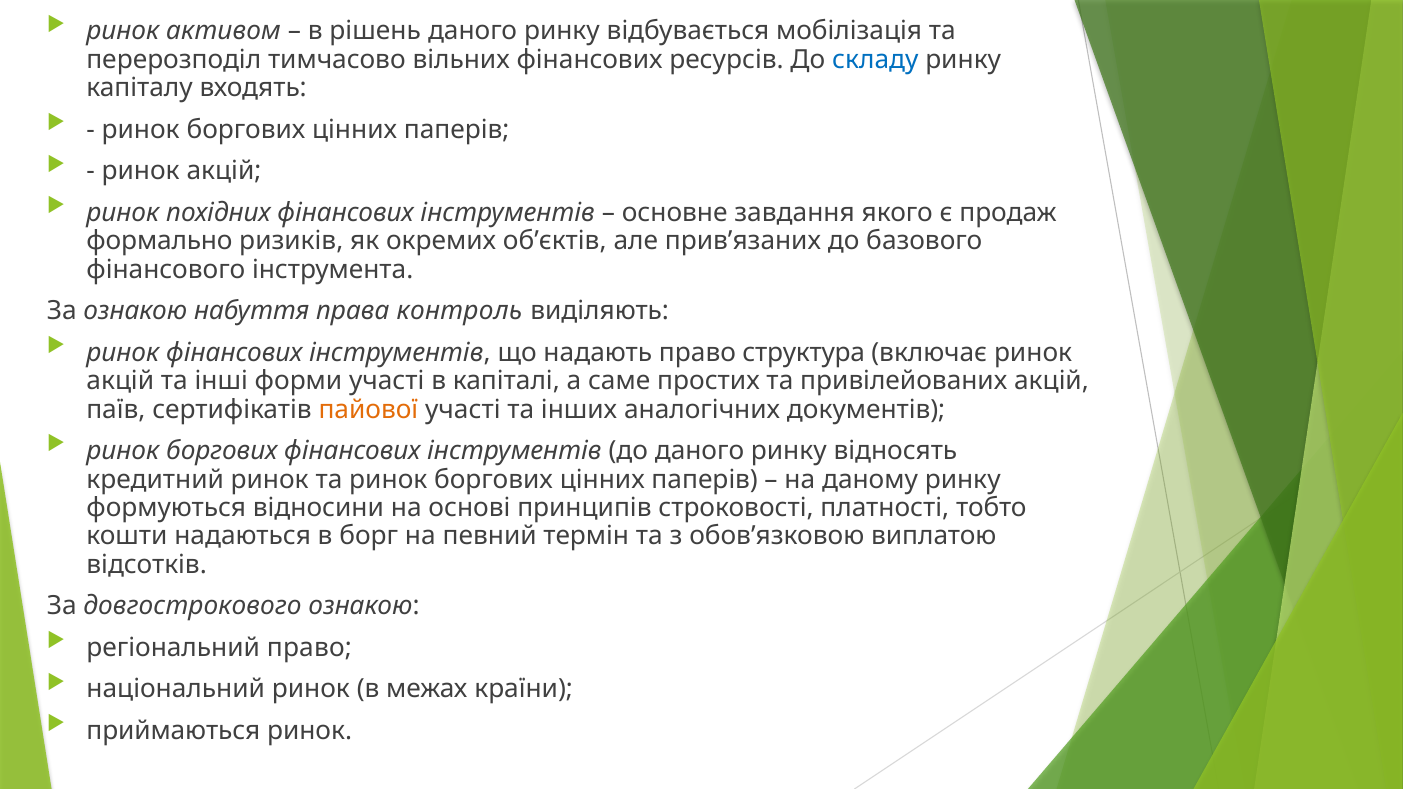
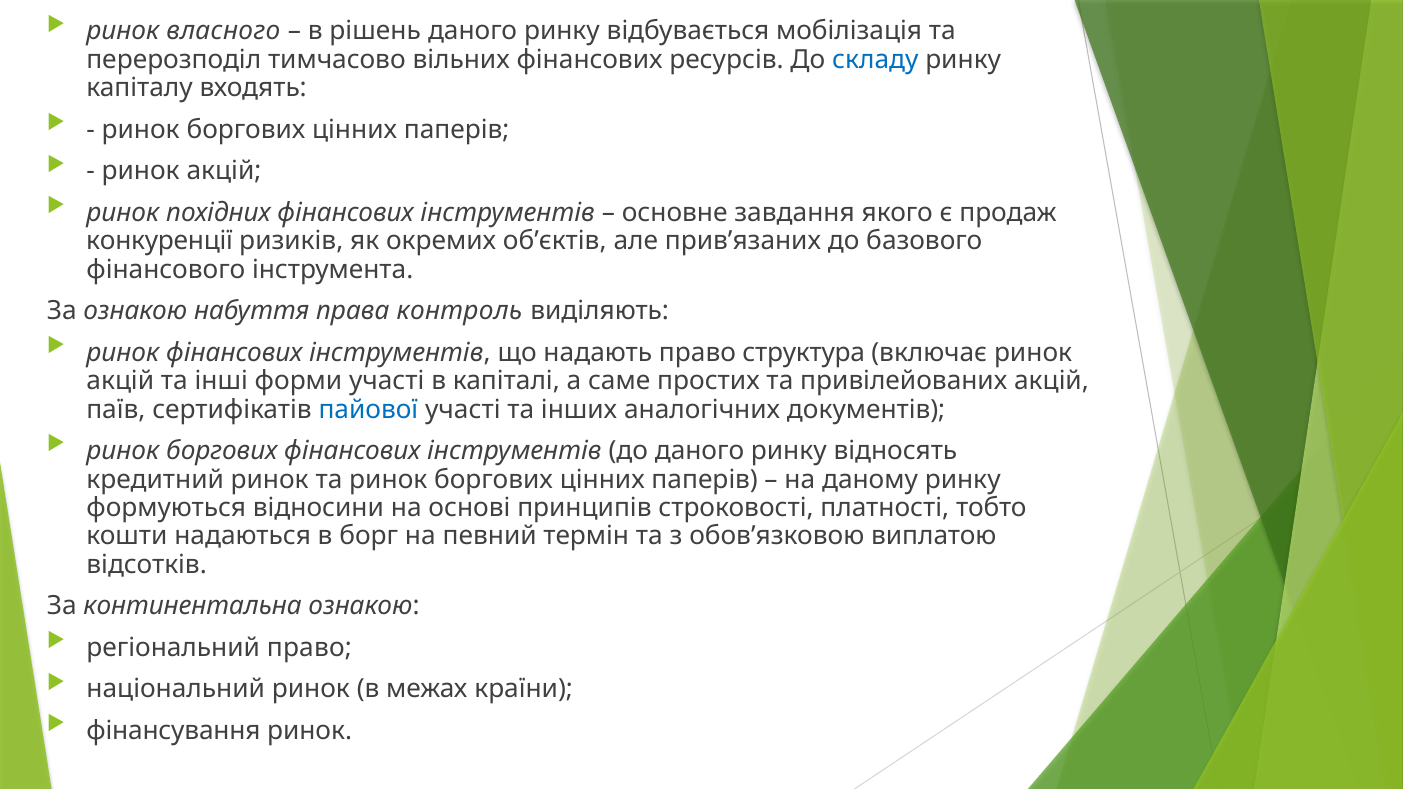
активом: активом -> власного
формально: формально -> конкуренції
пайової colour: orange -> blue
довгострокового: довгострокового -> континентальна
приймаються: приймаються -> фінансування
